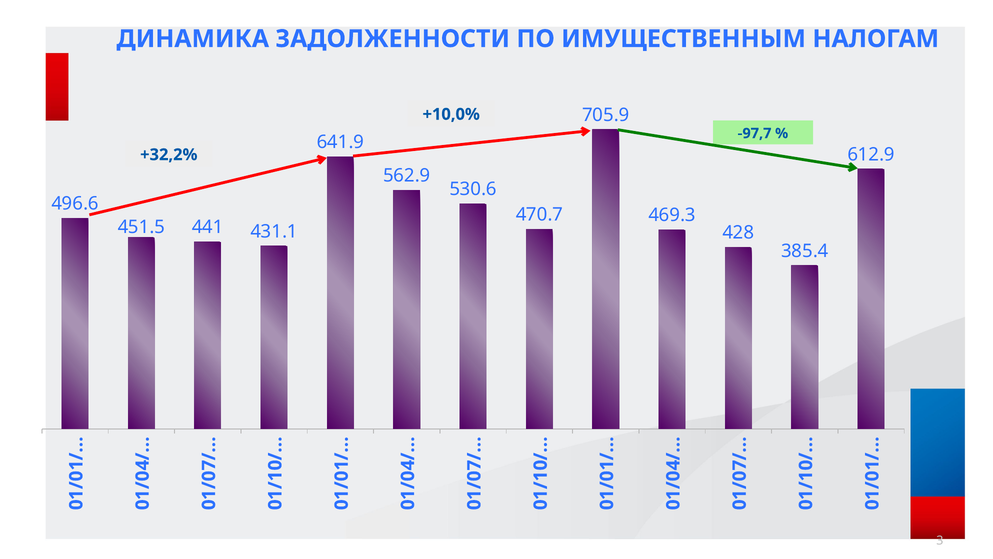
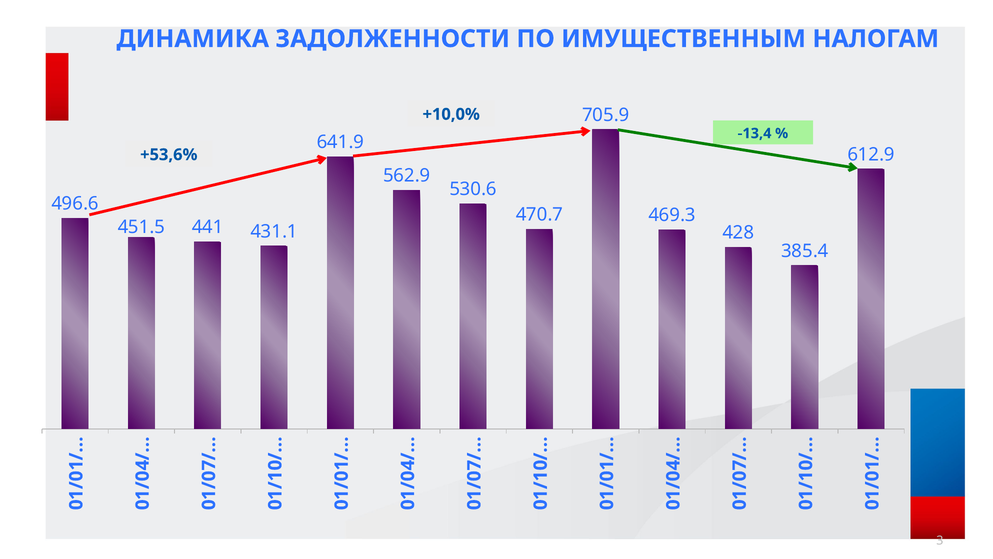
-97,7: -97,7 -> -13,4
+32,2%: +32,2% -> +53,6%
